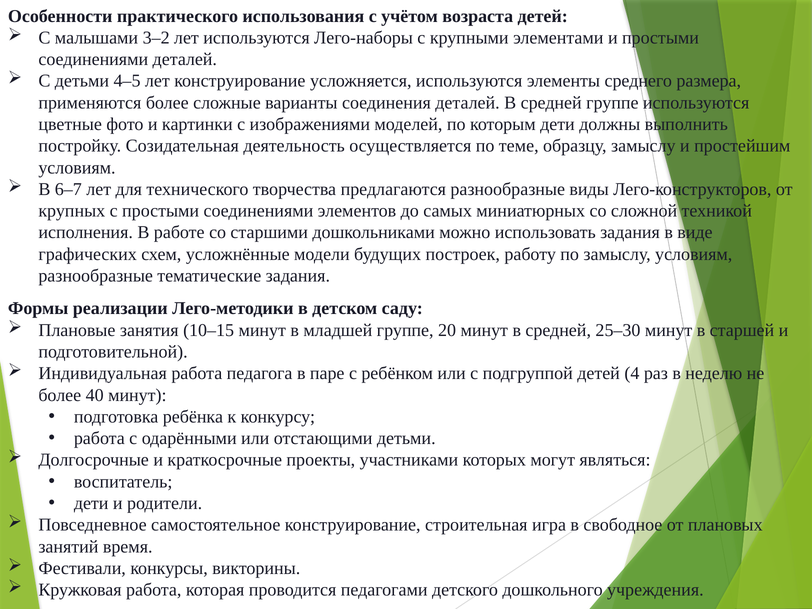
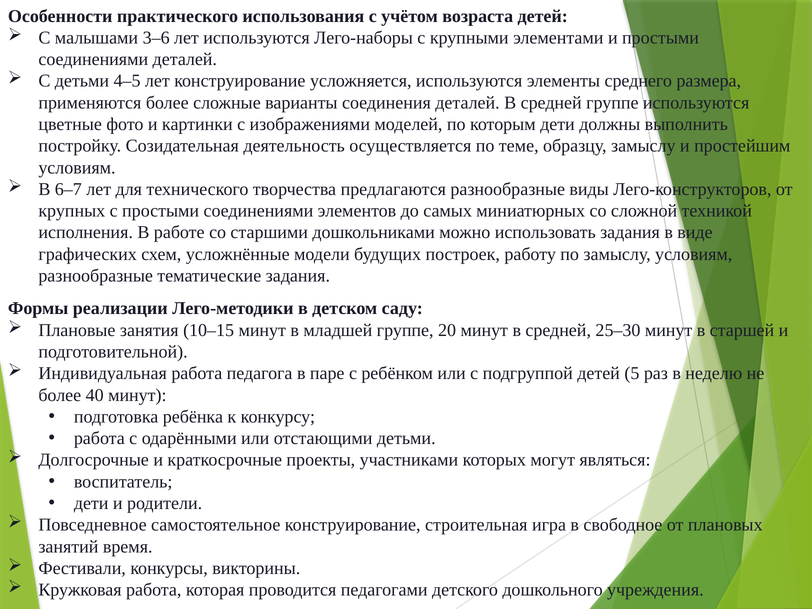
3–2: 3–2 -> 3–6
4: 4 -> 5
